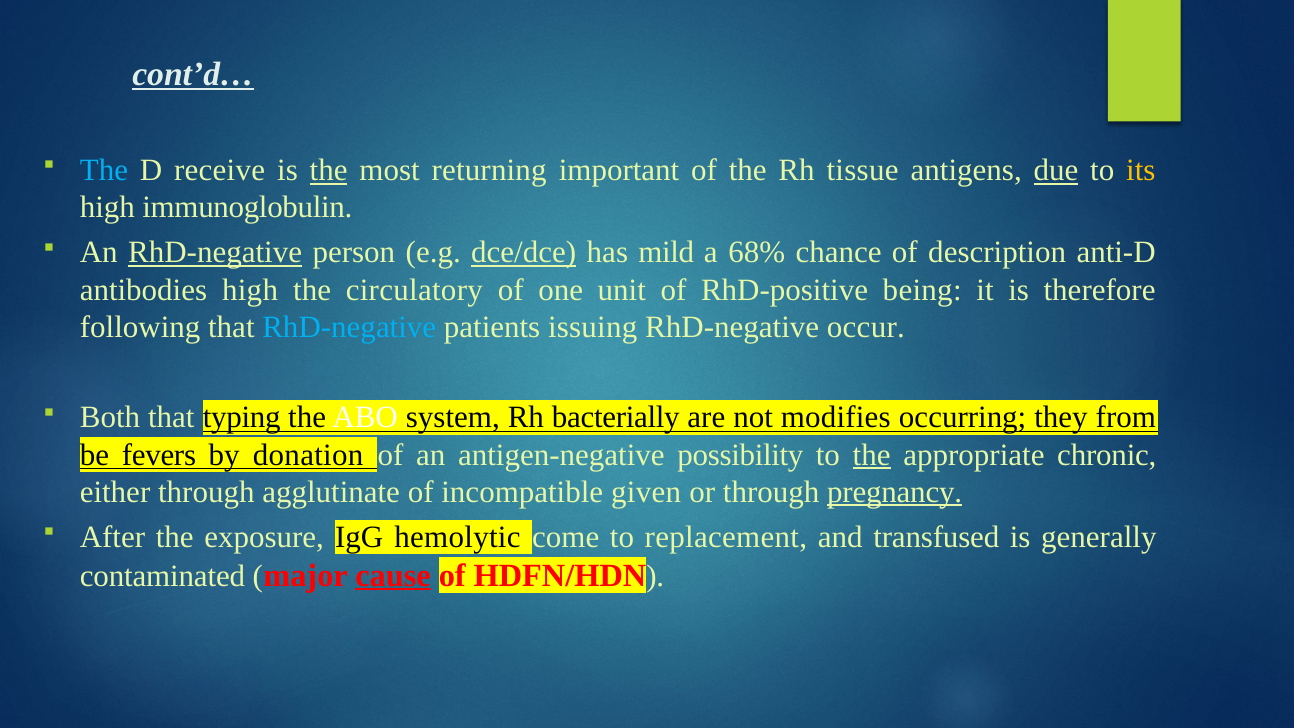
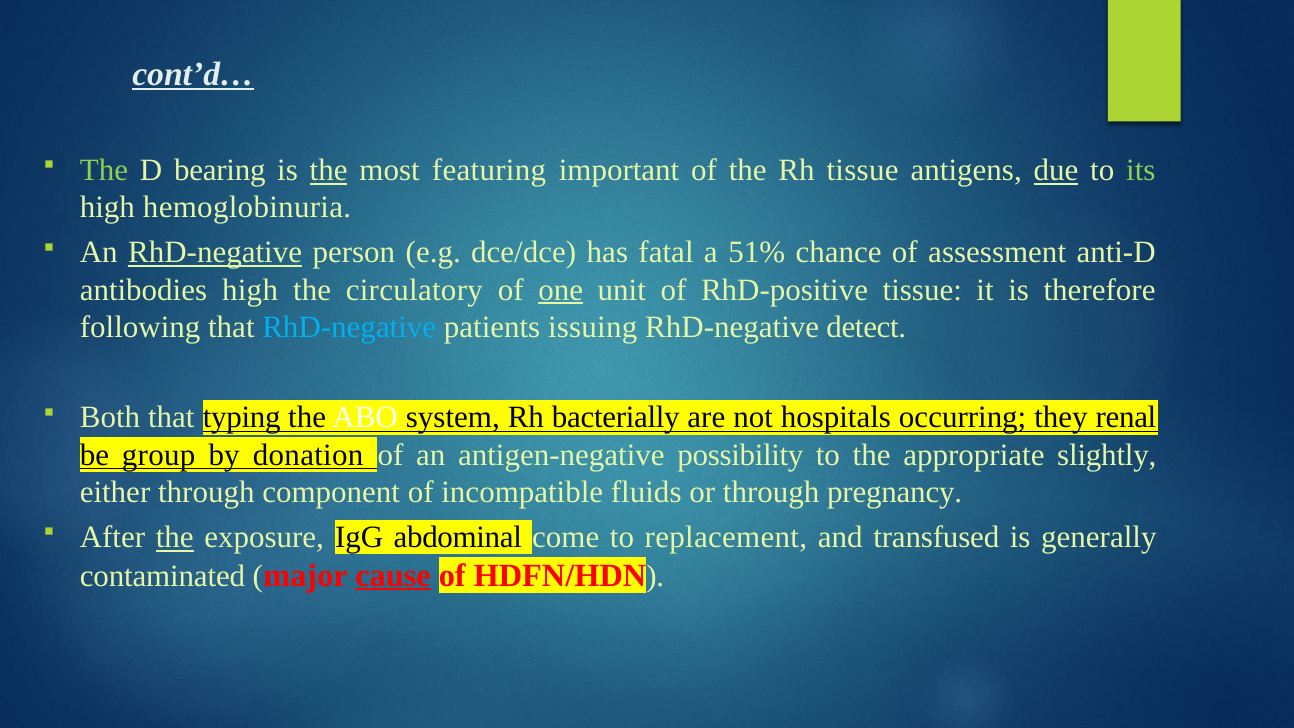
The at (104, 170) colour: light blue -> light green
receive: receive -> bearing
returning: returning -> featuring
its colour: yellow -> light green
immunoglobulin: immunoglobulin -> hemoglobinuria
dce/dce underline: present -> none
mild: mild -> fatal
68%: 68% -> 51%
description: description -> assessment
one underline: none -> present
RhD-positive being: being -> tissue
occur: occur -> detect
modifies: modifies -> hospitals
from: from -> renal
fevers: fevers -> group
the at (872, 455) underline: present -> none
chronic: chronic -> slightly
agglutinate: agglutinate -> component
given: given -> fluids
pregnancy underline: present -> none
the at (175, 537) underline: none -> present
hemolytic: hemolytic -> abdominal
